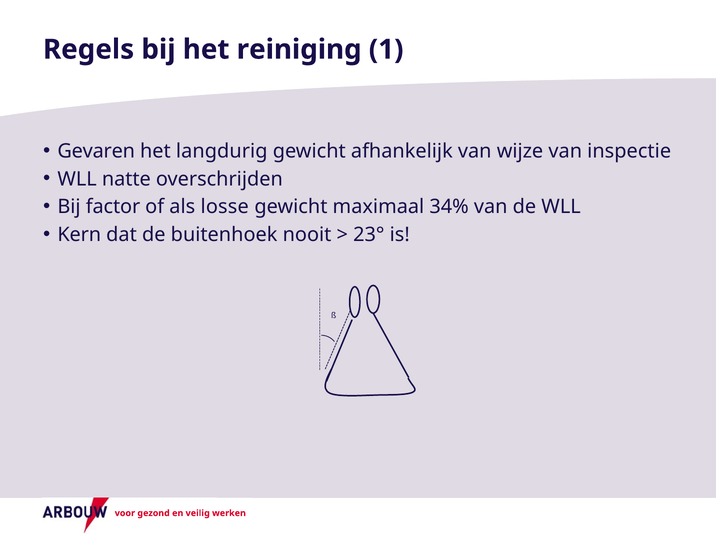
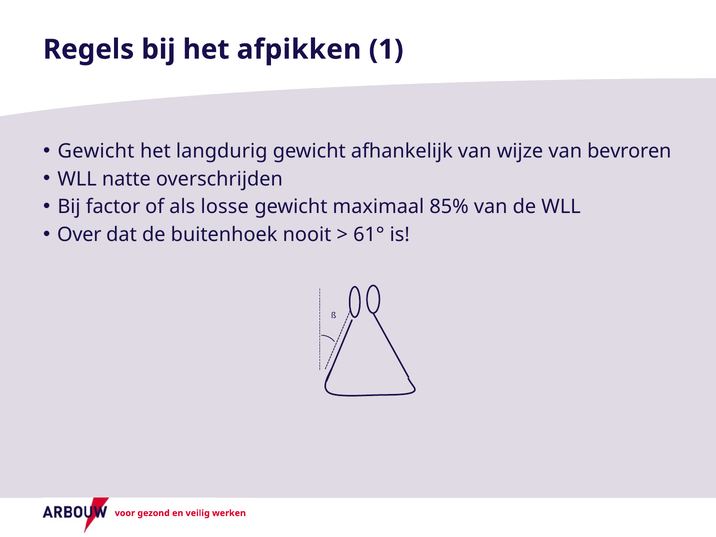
reiniging: reiniging -> afpikken
Gevaren at (96, 151): Gevaren -> Gewicht
inspectie: inspectie -> bevroren
34%: 34% -> 85%
Kern: Kern -> Over
23°: 23° -> 61°
